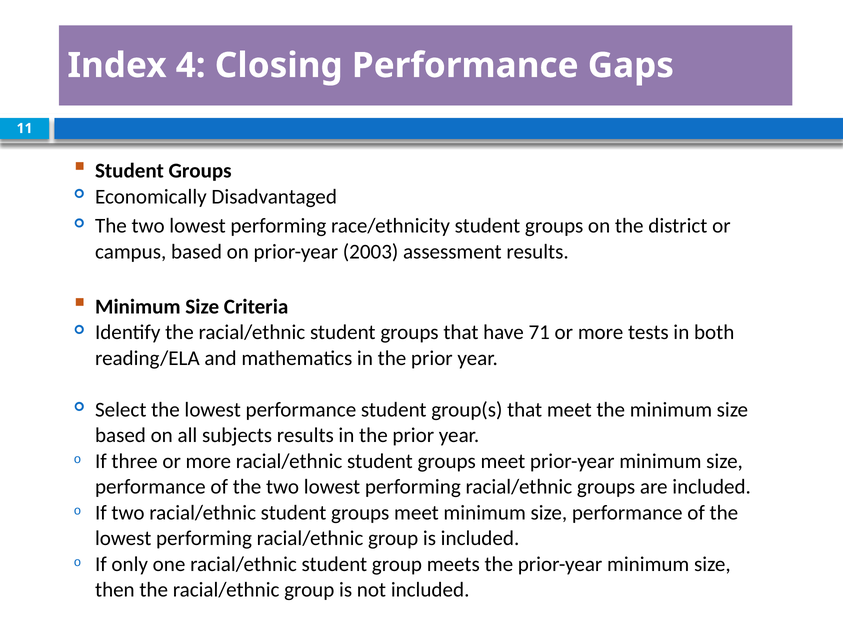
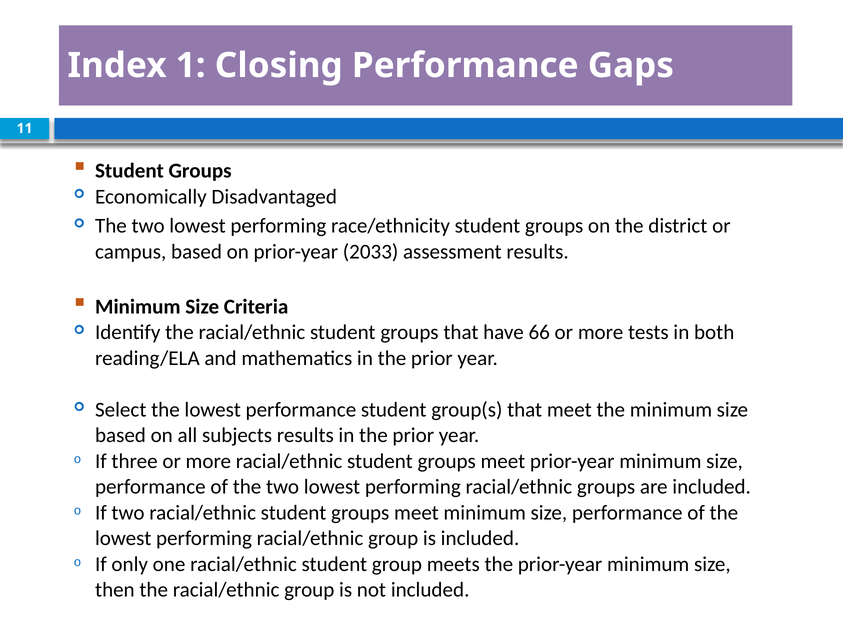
4: 4 -> 1
2003: 2003 -> 2033
71: 71 -> 66
